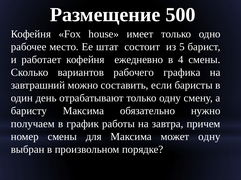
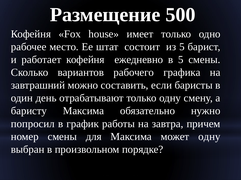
в 4: 4 -> 5
получаем: получаем -> попросил
